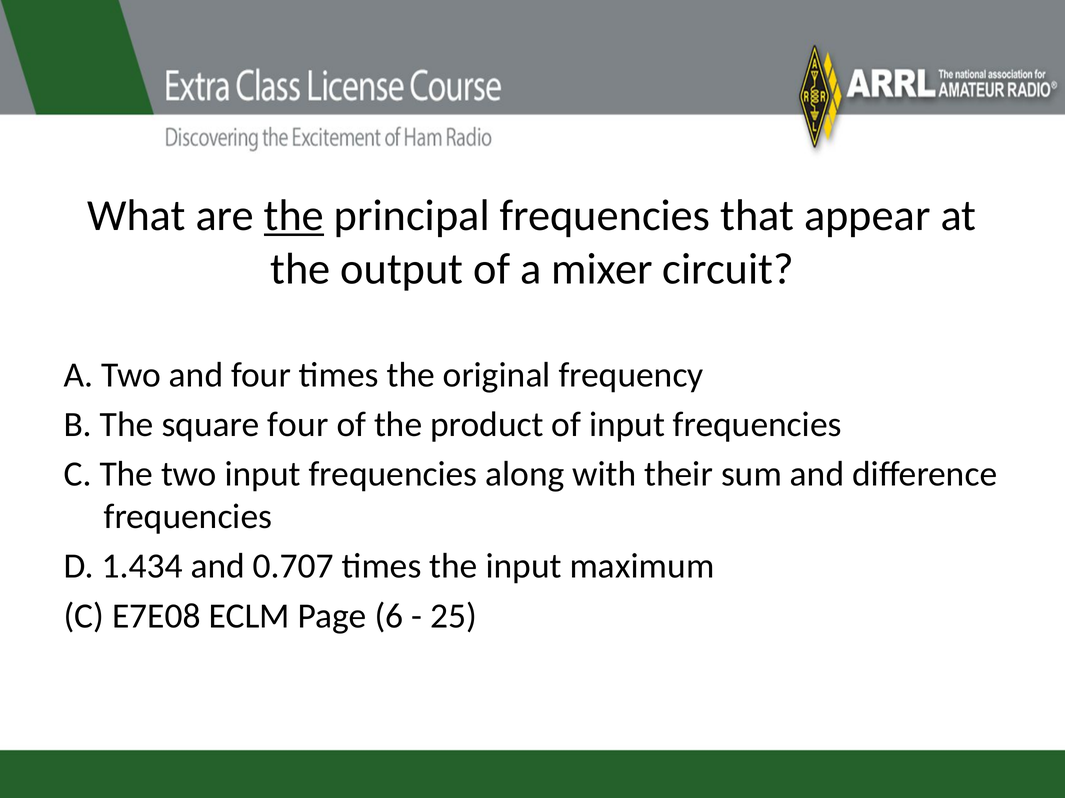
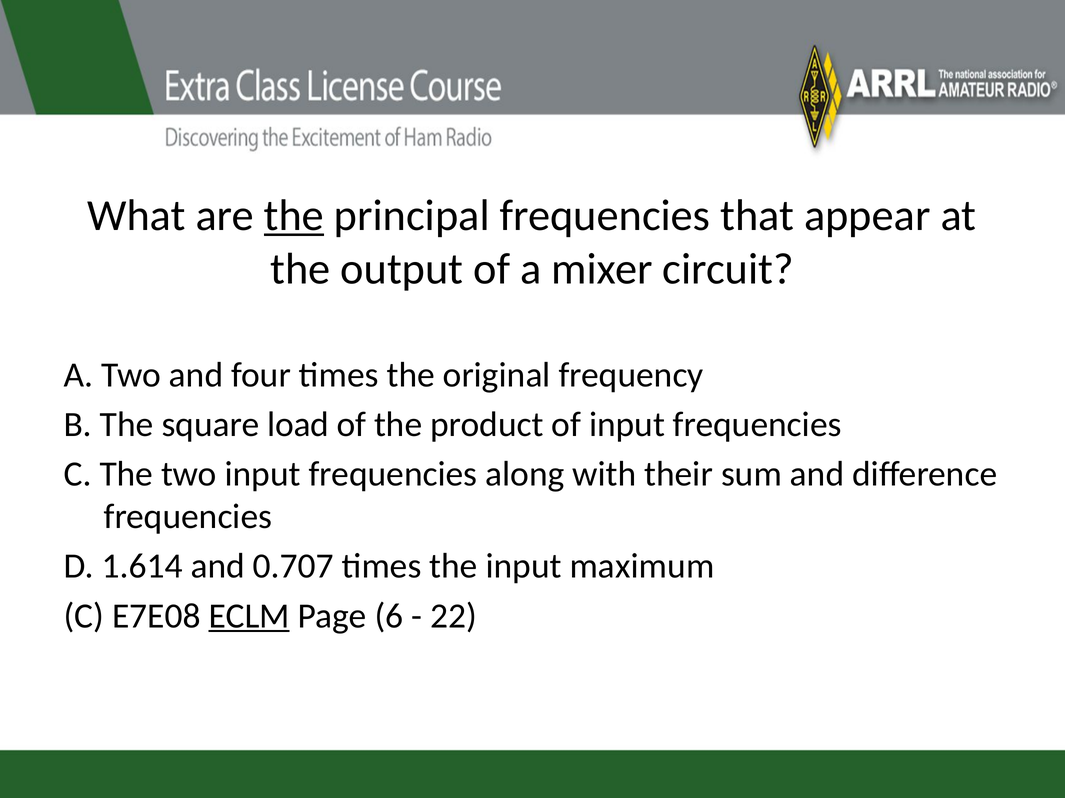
square four: four -> load
1.434: 1.434 -> 1.614
ECLM underline: none -> present
25: 25 -> 22
